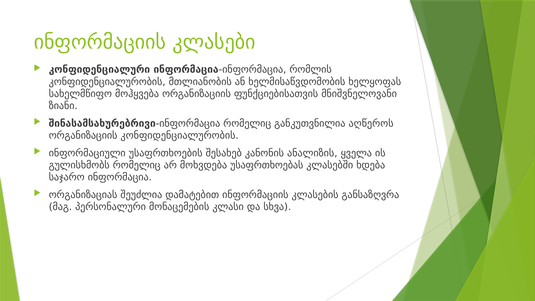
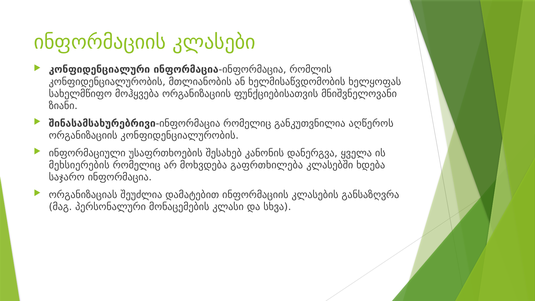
ანალიზის: ანალიზის -> დანერგვა
გულისხმობს: გულისხმობს -> მეხსიერების
უსაფრთხოებას: უსაფრთხოებას -> გაფრთხილება
